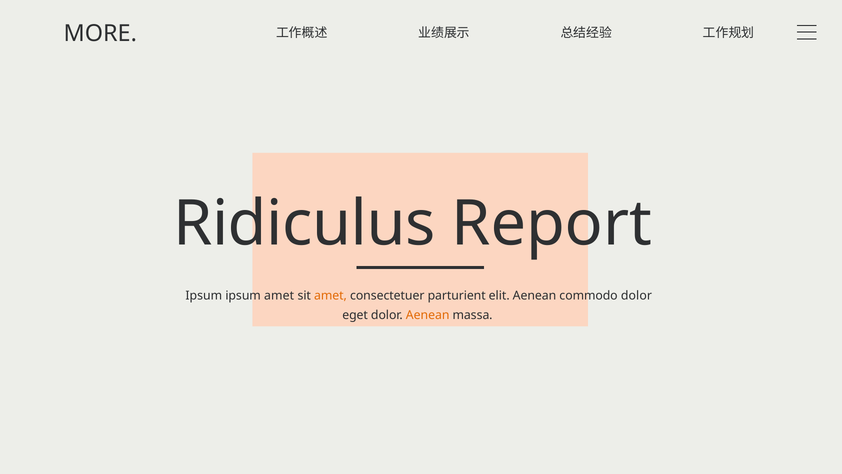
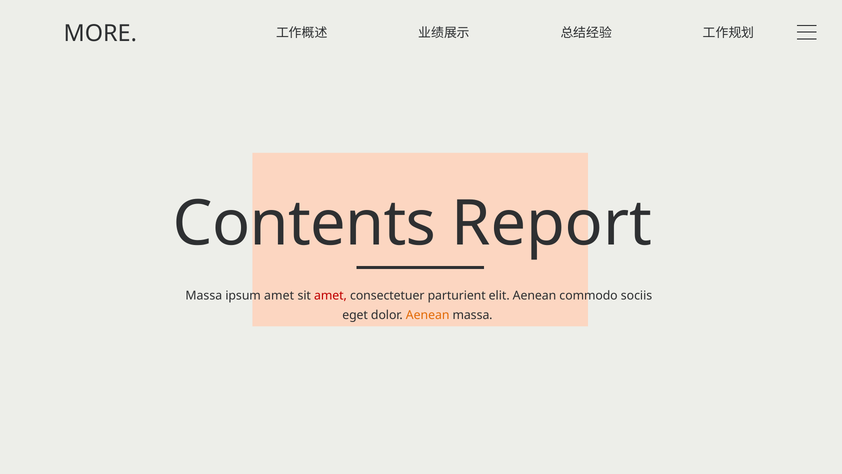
Ridiculus: Ridiculus -> Contents
Ipsum at (204, 296): Ipsum -> Massa
amet at (330, 296) colour: orange -> red
commodo dolor: dolor -> sociis
